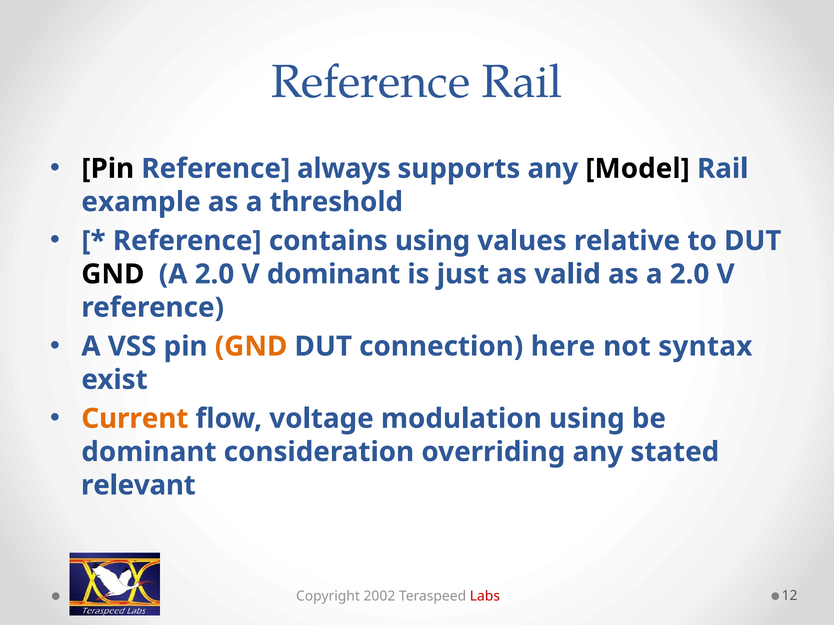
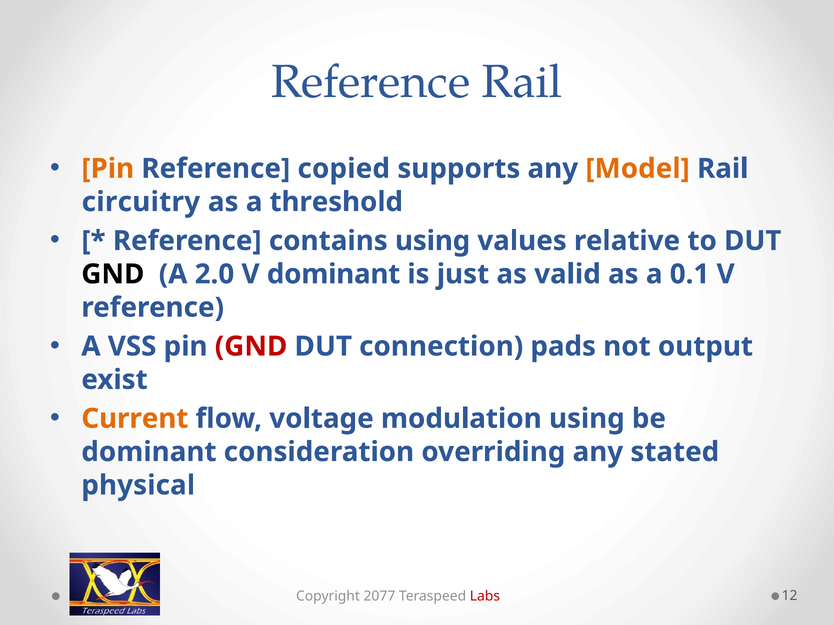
Pin at (108, 169) colour: black -> orange
always: always -> copied
Model colour: black -> orange
example: example -> circuitry
as a 2.0: 2.0 -> 0.1
GND at (251, 347) colour: orange -> red
here: here -> pads
syntax: syntax -> output
relevant: relevant -> physical
2002: 2002 -> 2077
